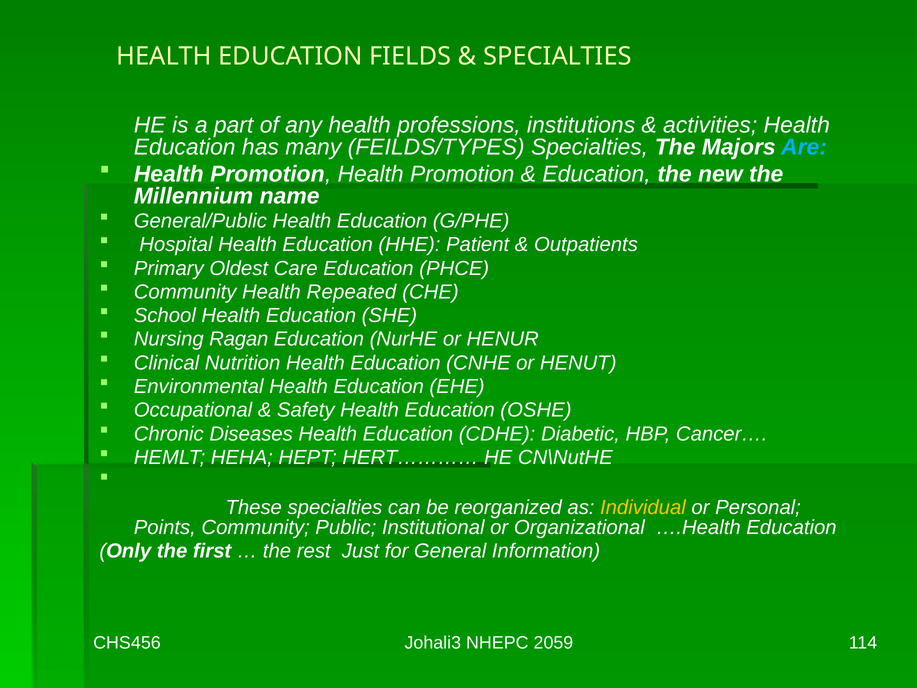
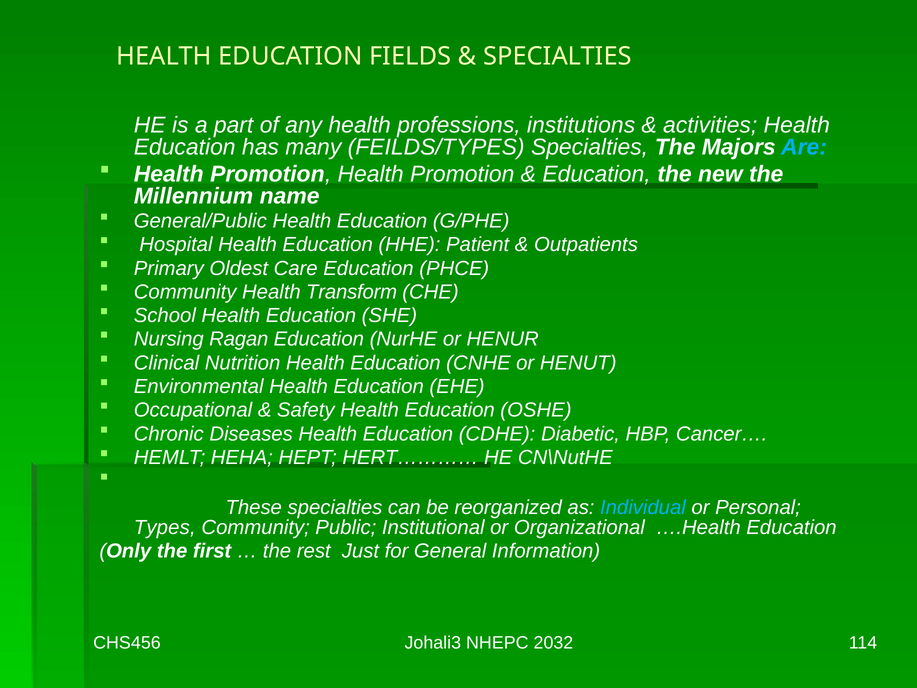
Repeated: Repeated -> Transform
Individual colour: yellow -> light blue
Points: Points -> Types
2059: 2059 -> 2032
